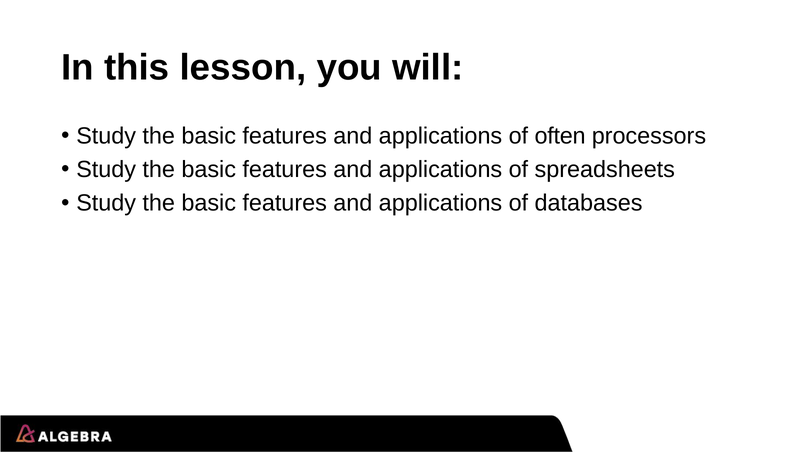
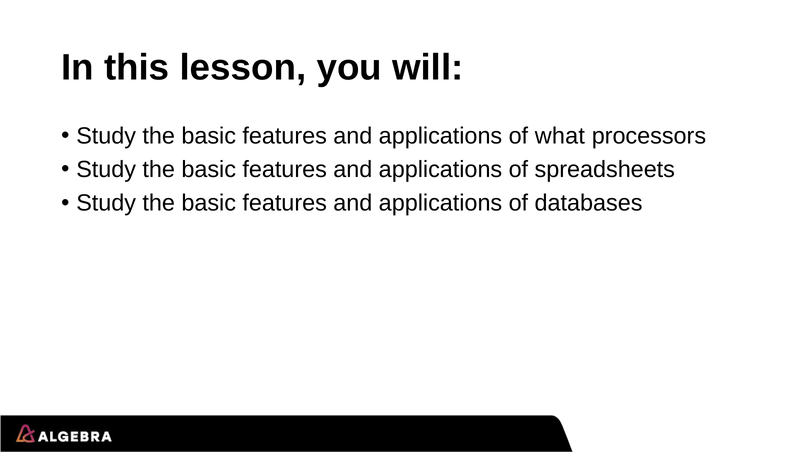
often: often -> what
